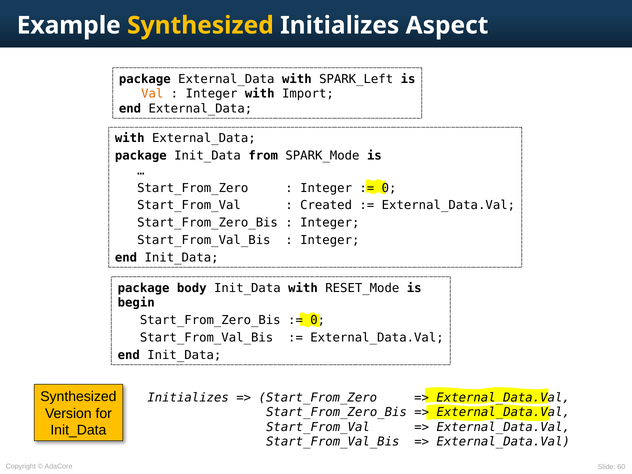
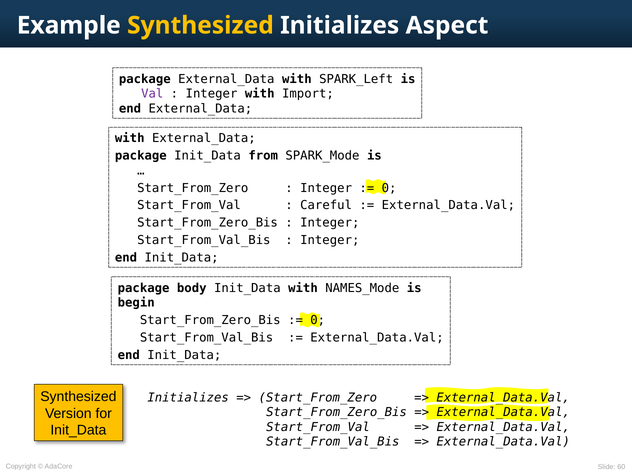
Val colour: orange -> purple
Created: Created -> Careful
RESET_Mode: RESET_Mode -> NAMES_Mode
